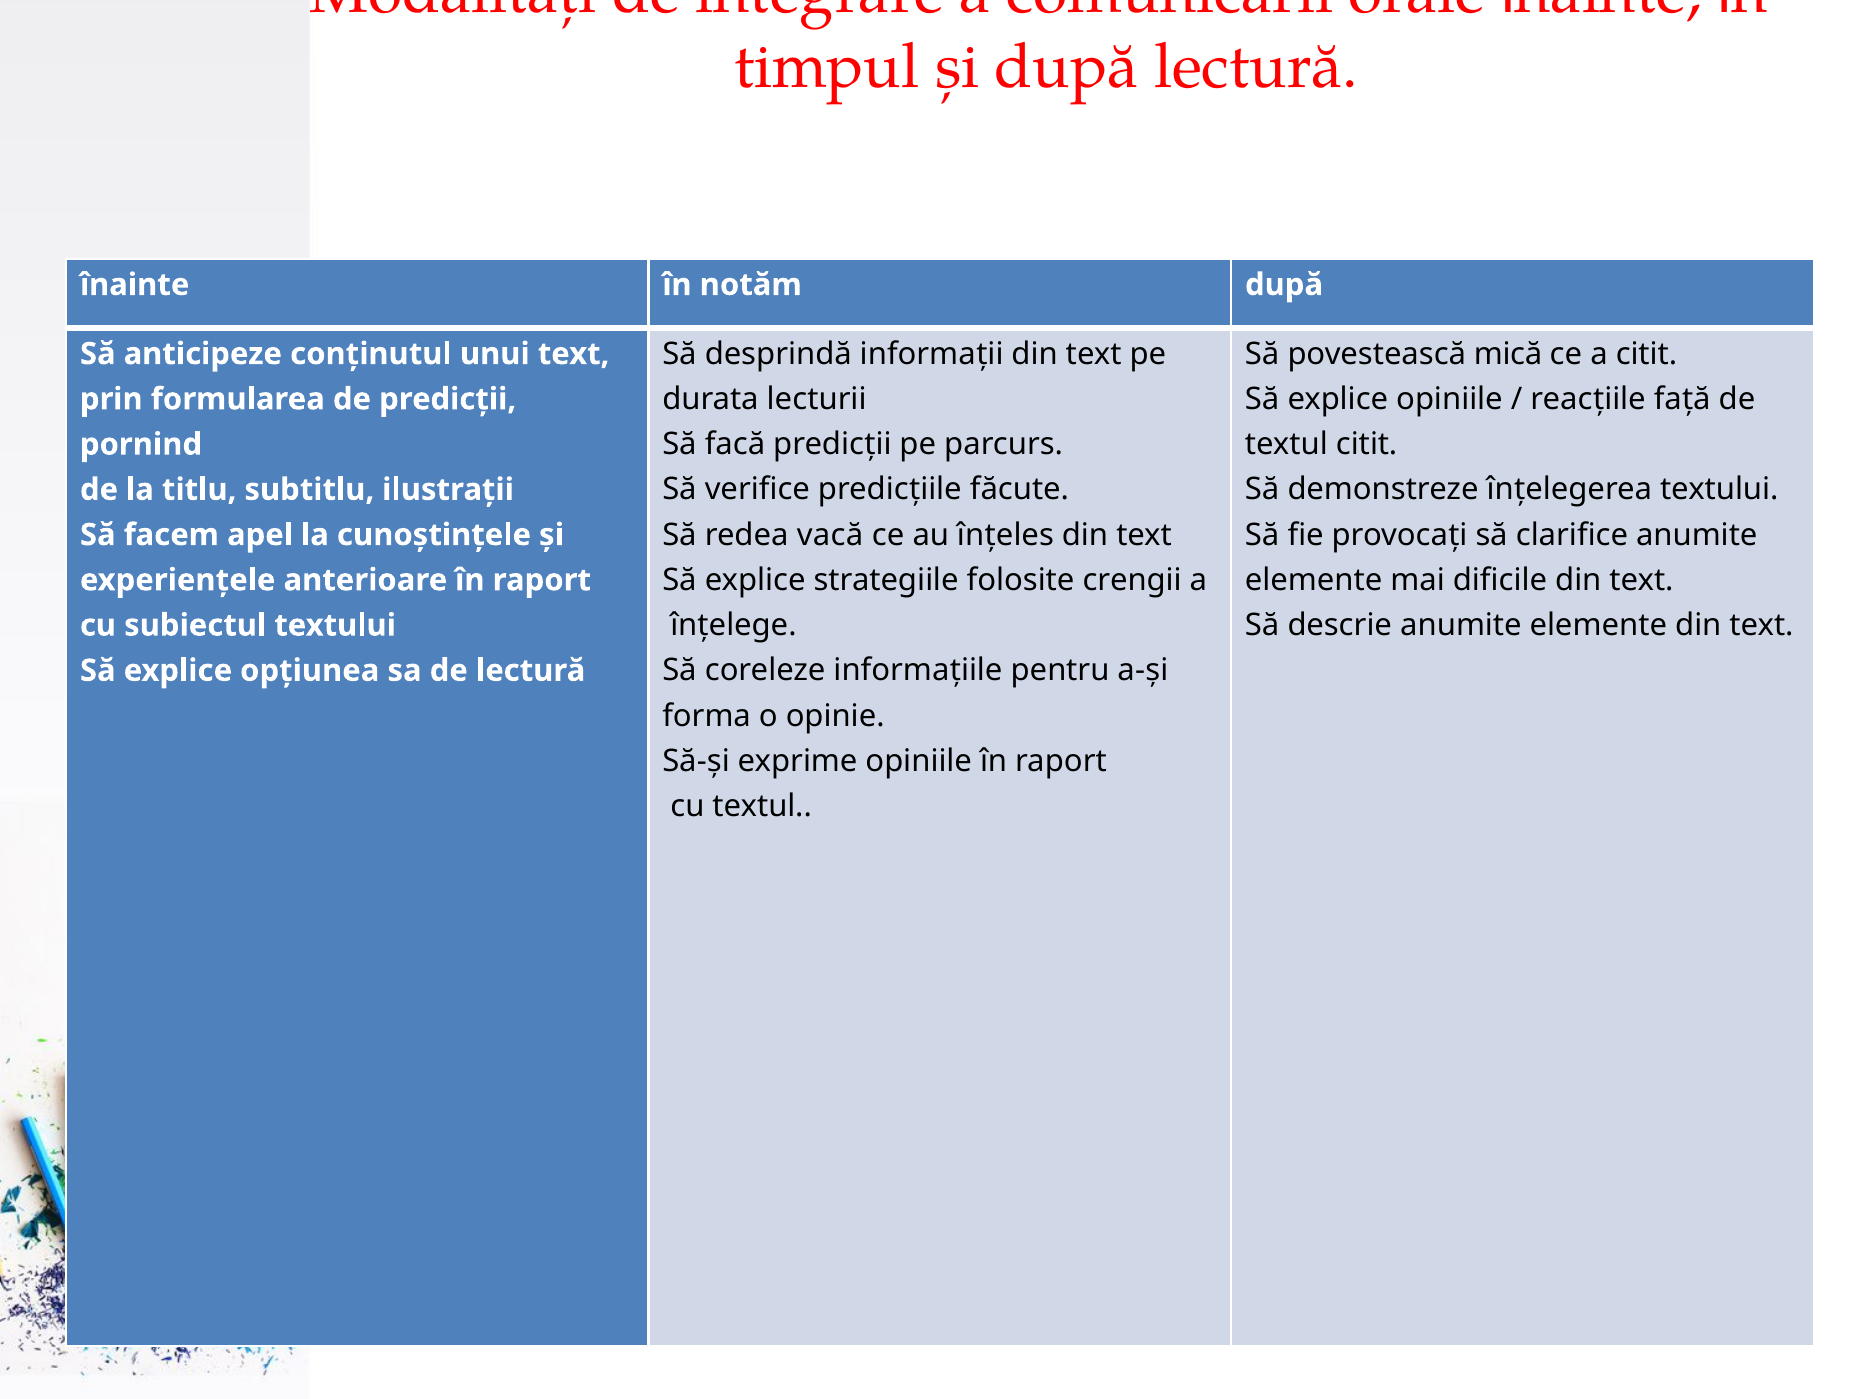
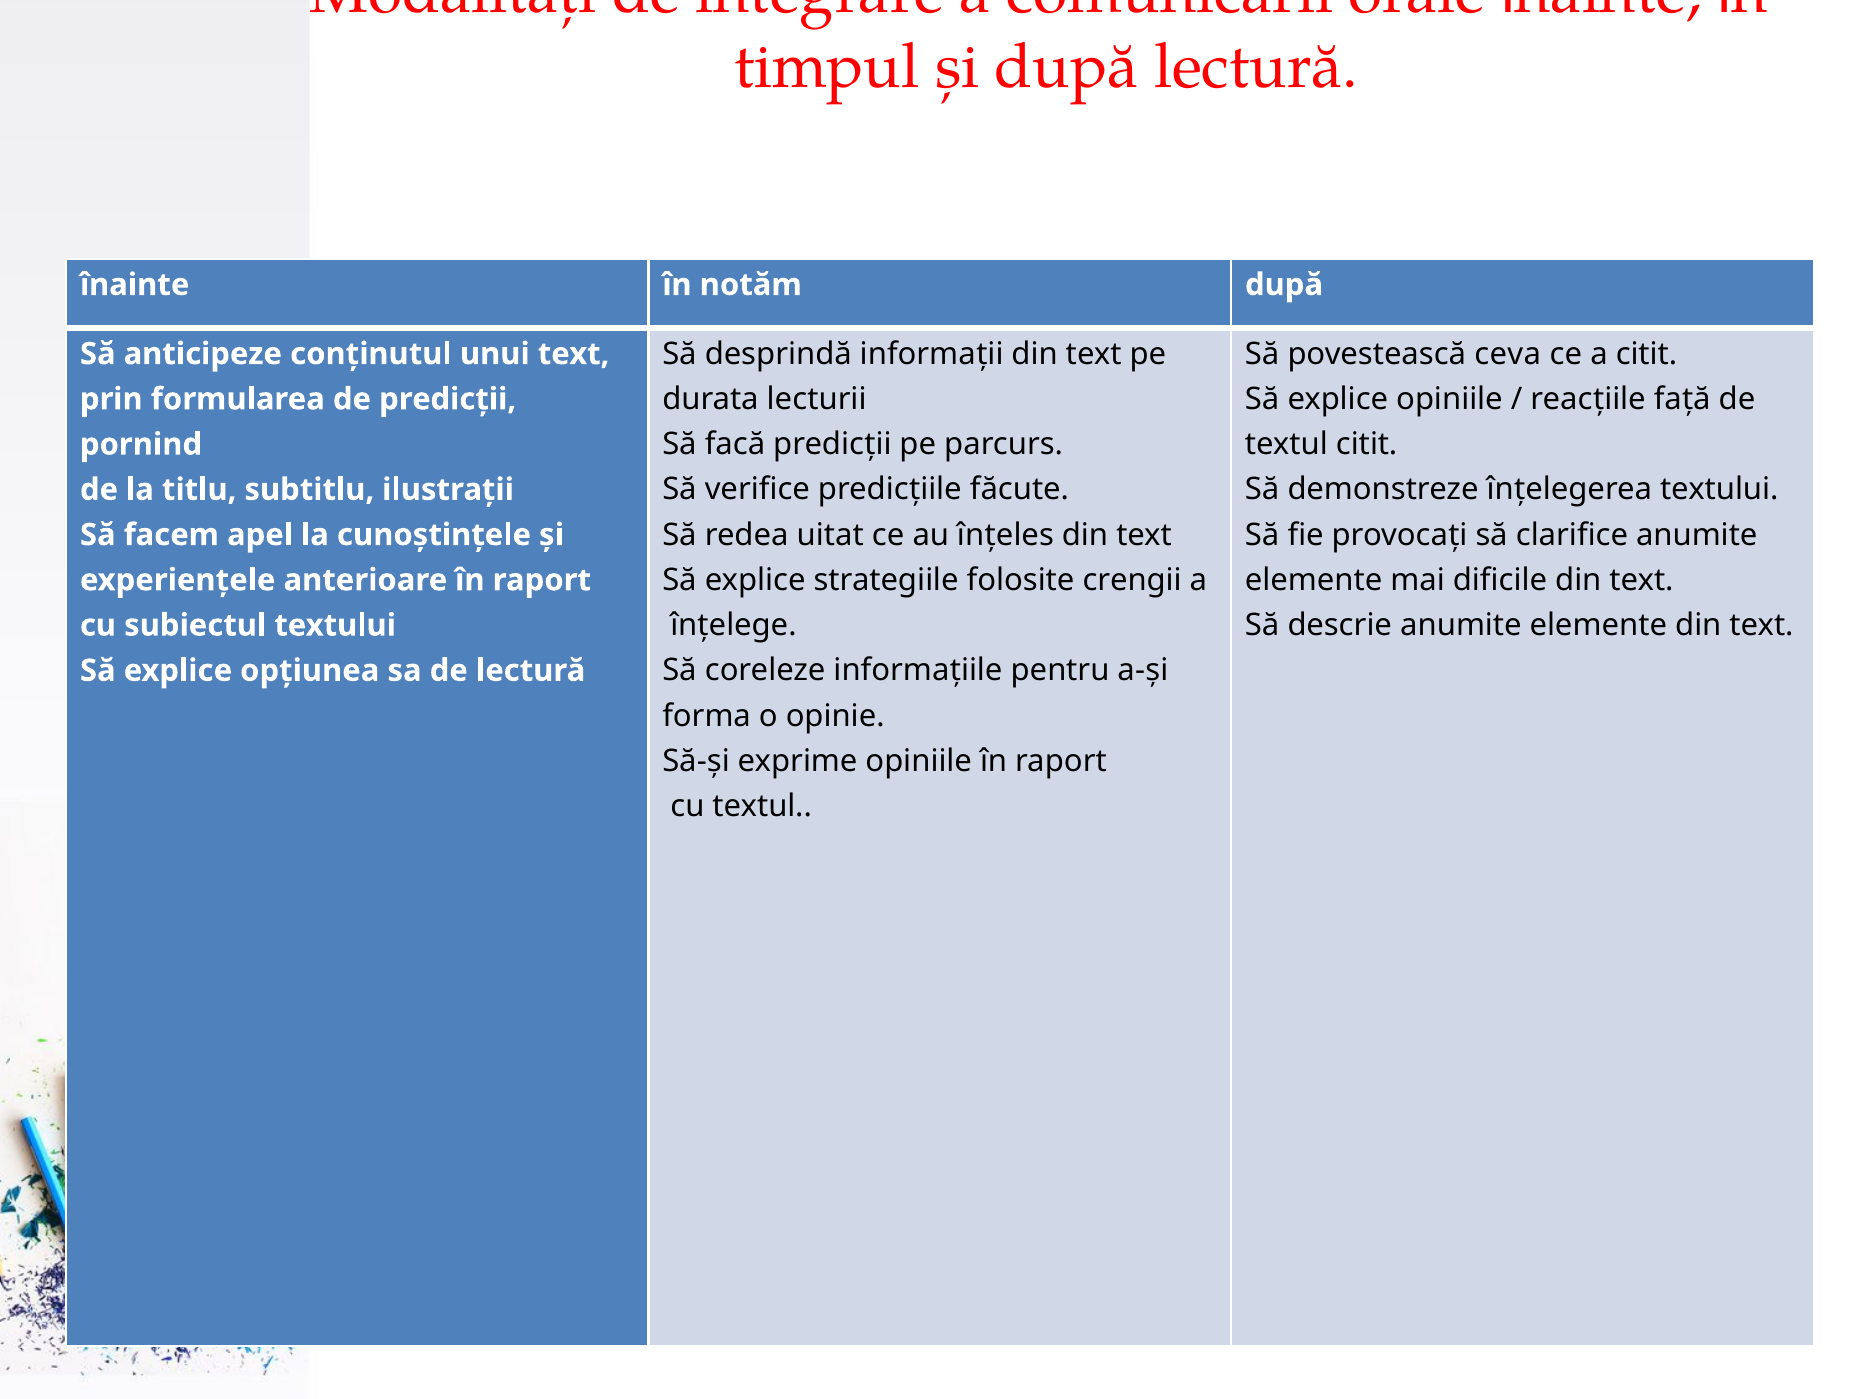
mică: mică -> ceva
vacă: vacă -> uitat
